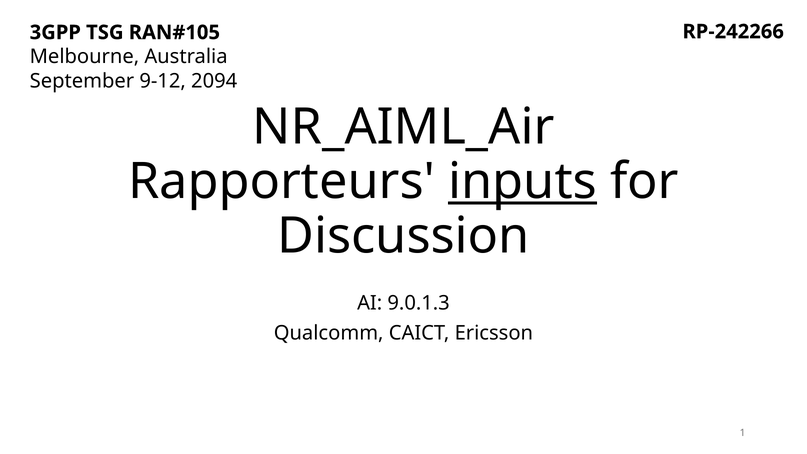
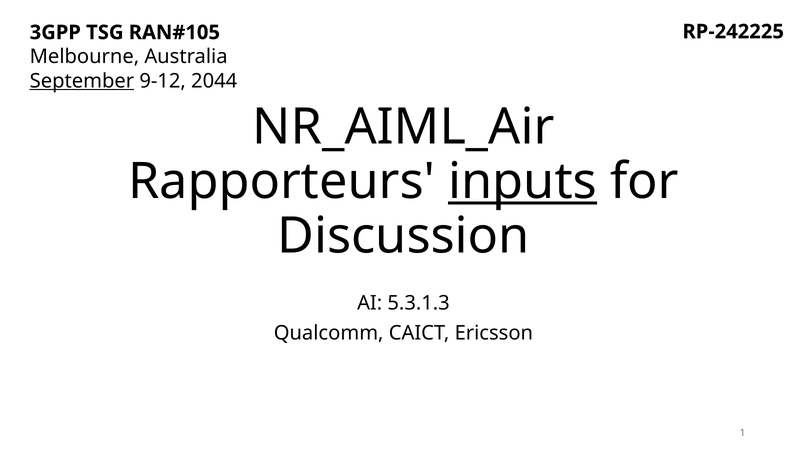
RP-242266: RP-242266 -> RP-242225
September underline: none -> present
2094: 2094 -> 2044
9.0.1.3: 9.0.1.3 -> 5.3.1.3
